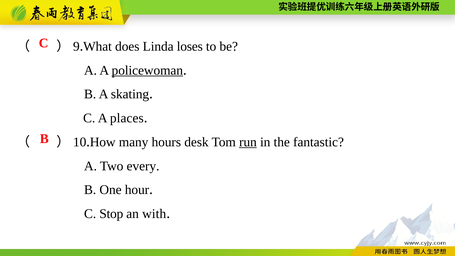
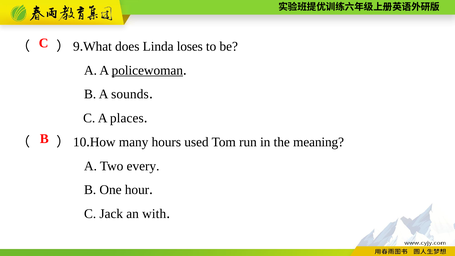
skating: skating -> sounds
desk: desk -> used
run underline: present -> none
fantastic: fantastic -> meaning
Stop: Stop -> Jack
